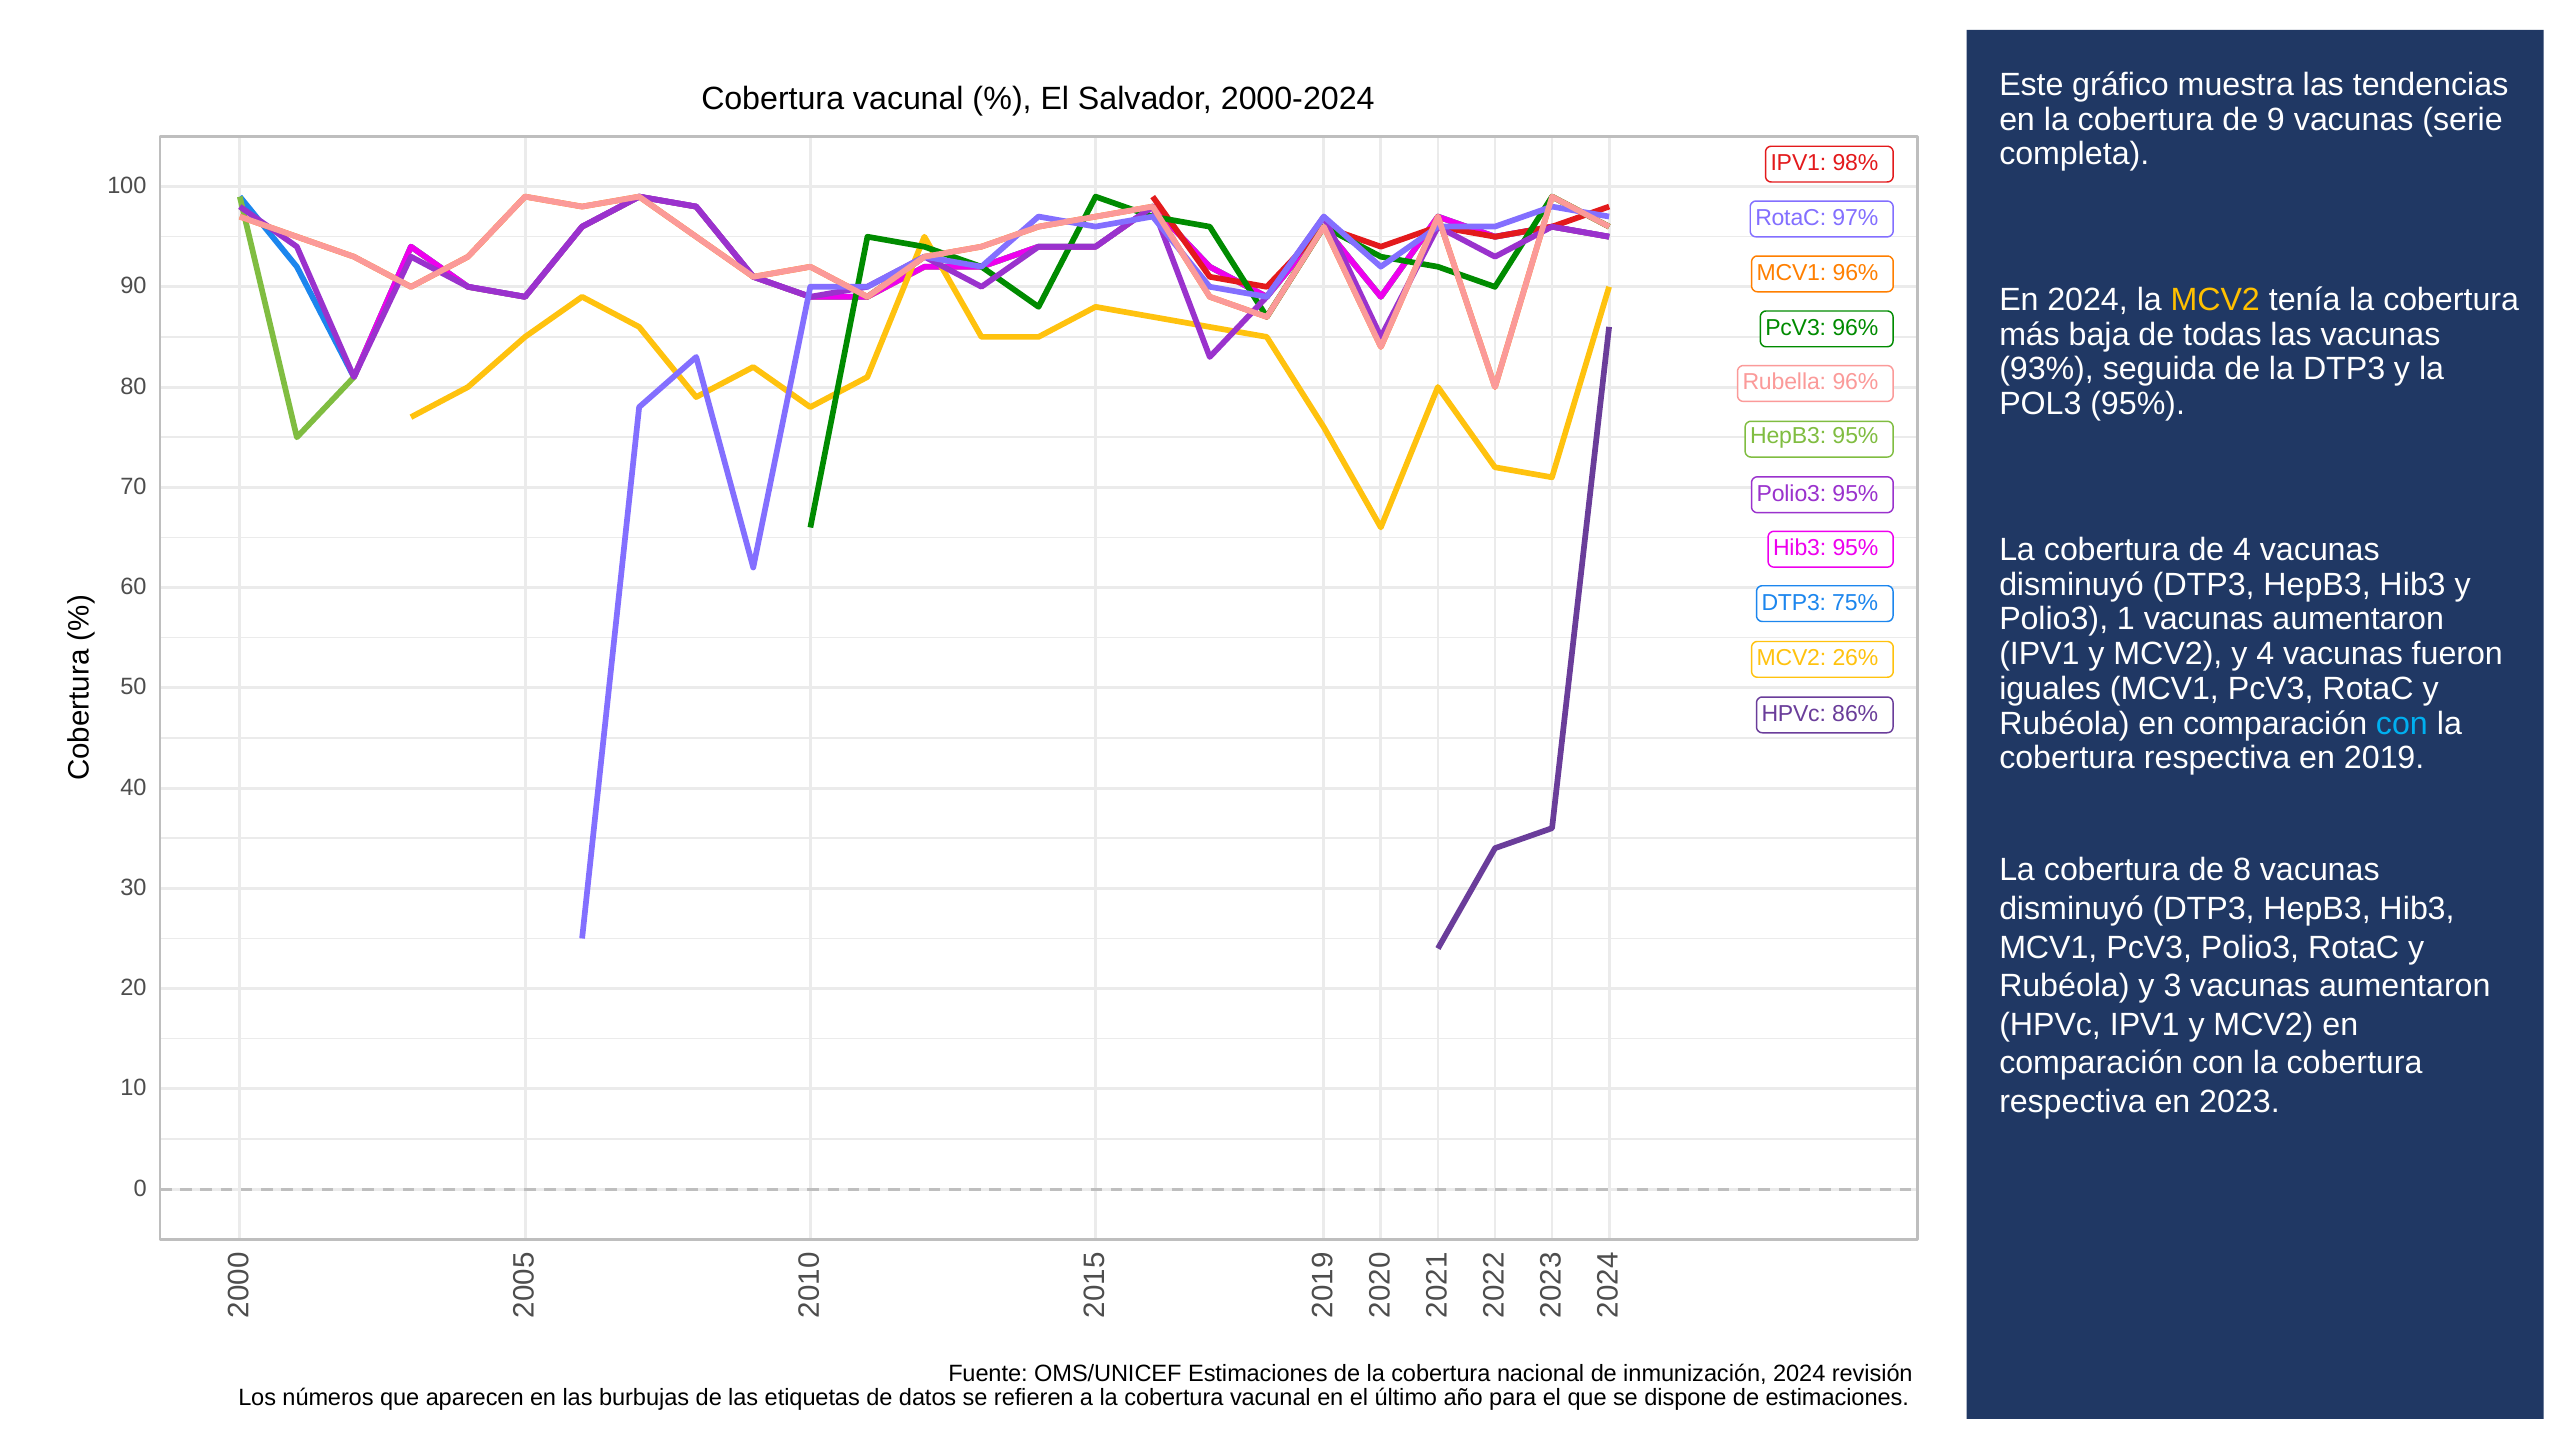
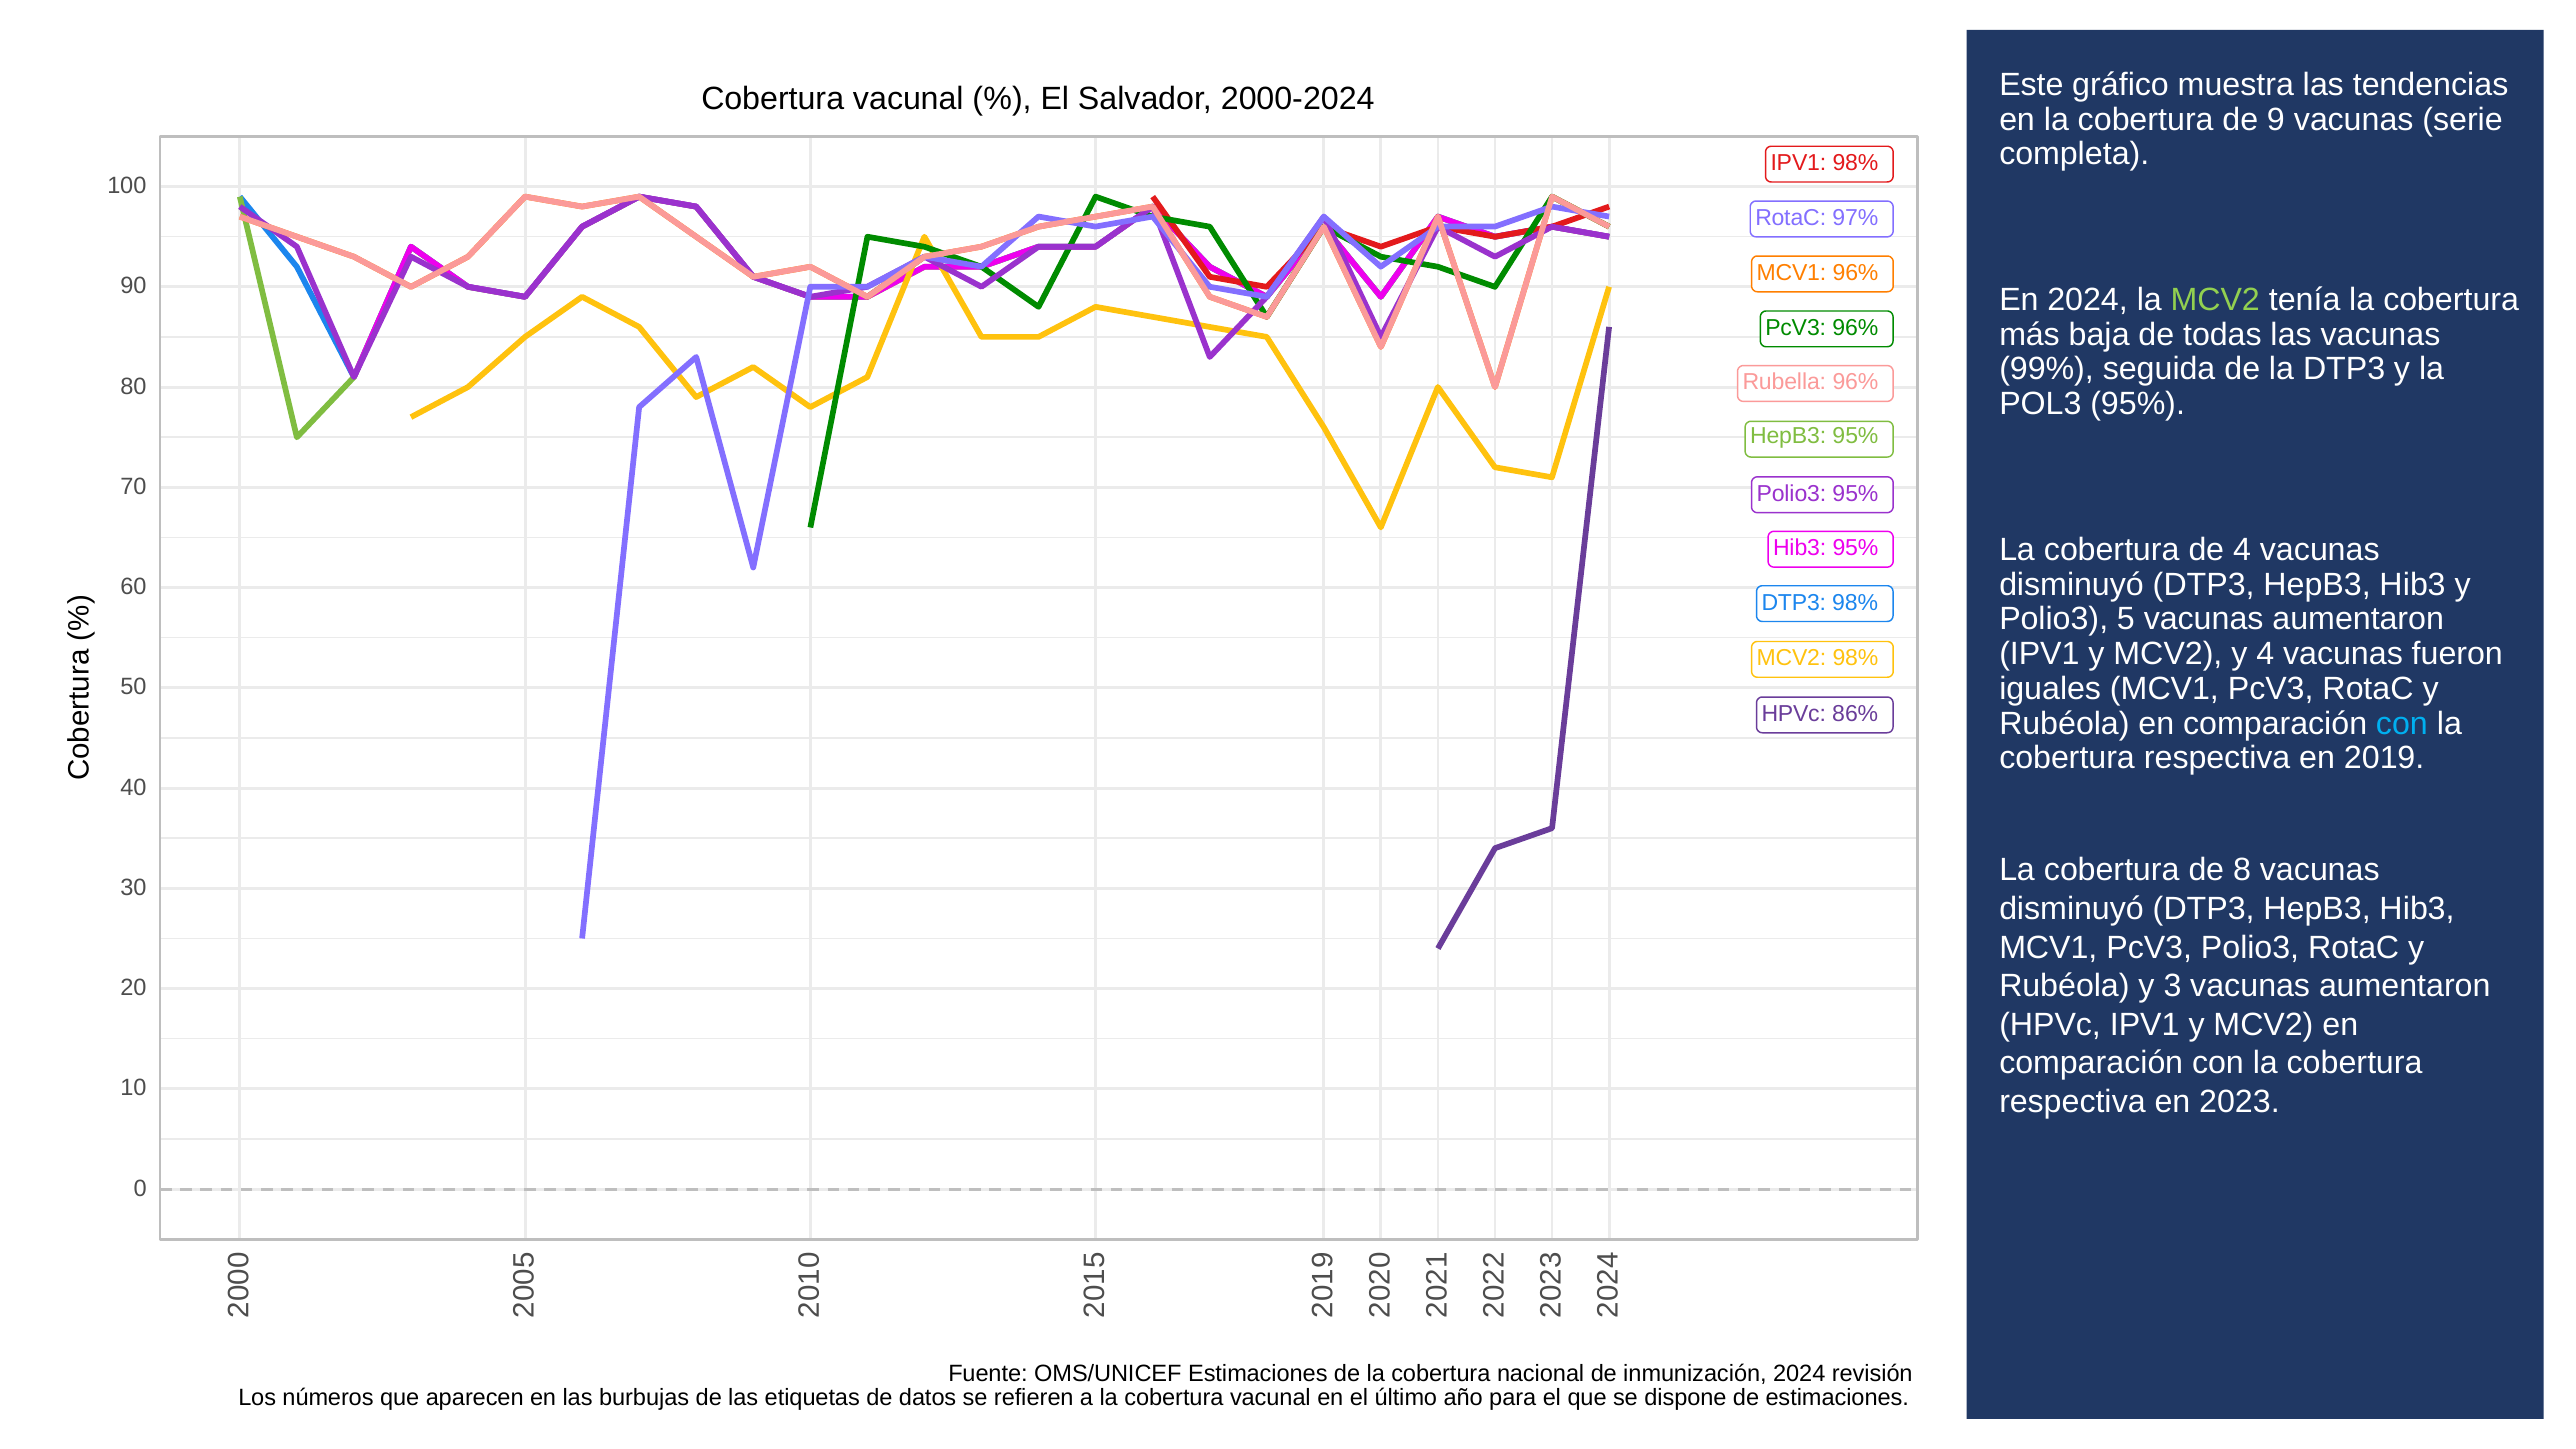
MCV2 at (2215, 300) colour: yellow -> light green
93%: 93% -> 99%
DTP3 75%: 75% -> 98%
Polio3 1: 1 -> 5
MCV2 26%: 26% -> 98%
